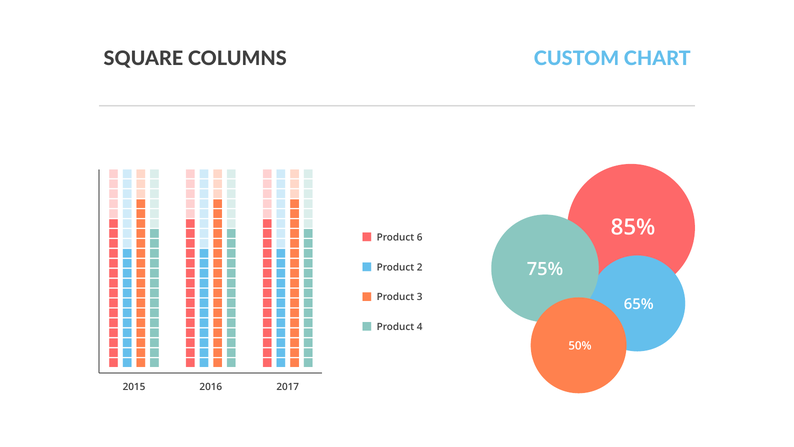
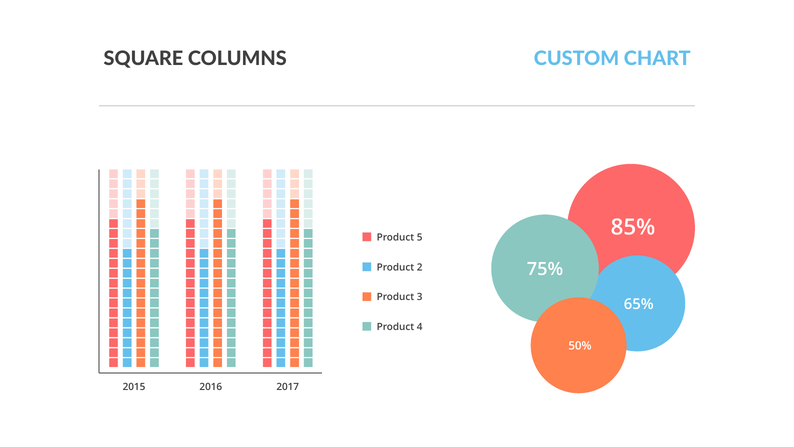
6: 6 -> 5
